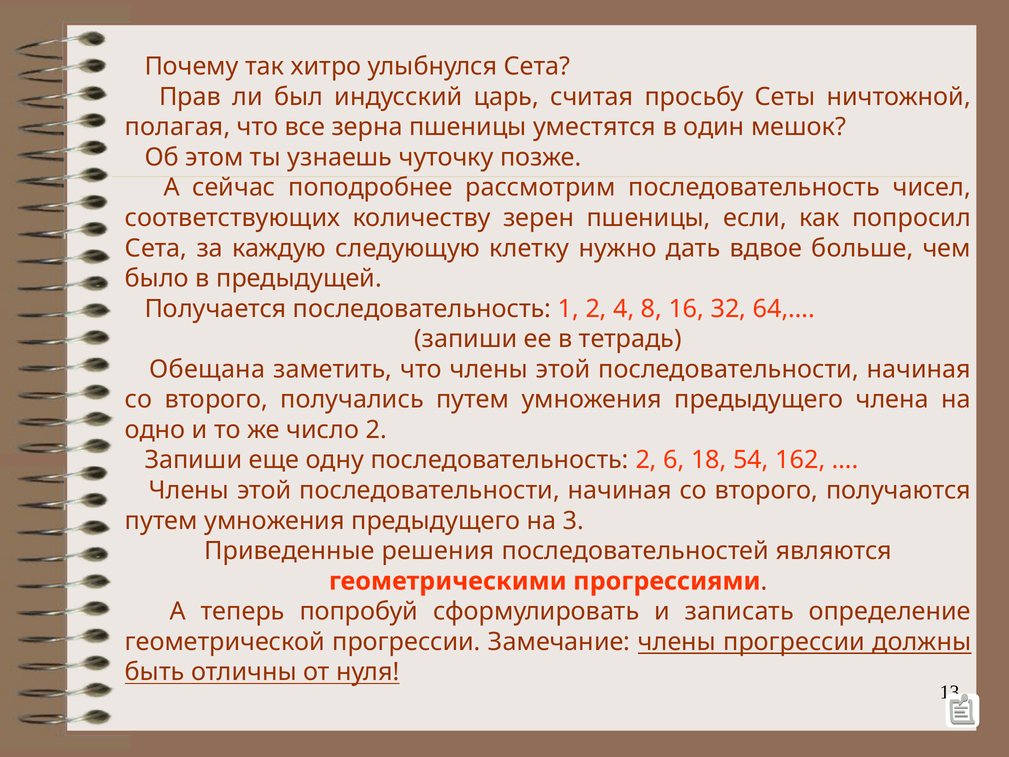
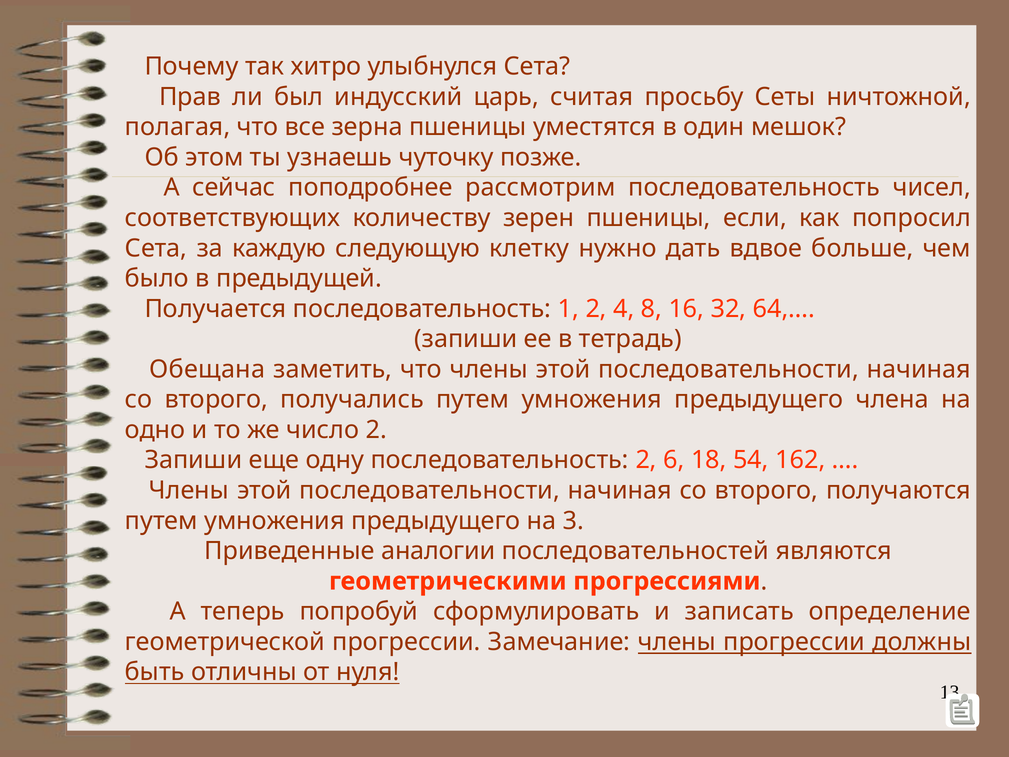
решения: решения -> аналогии
